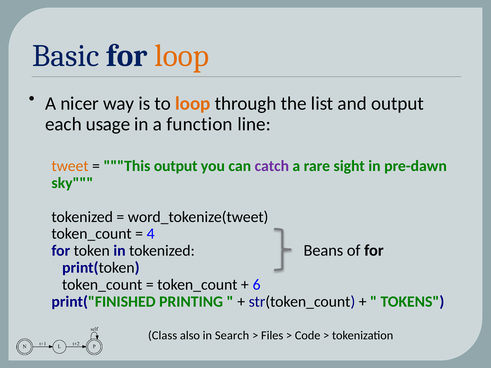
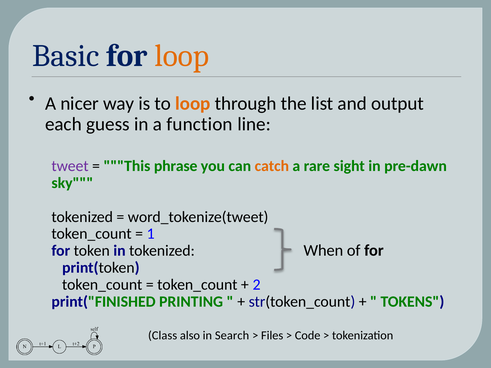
usage: usage -> guess
tweet colour: orange -> purple
This output: output -> phrase
catch colour: purple -> orange
4: 4 -> 1
Beans: Beans -> When
6: 6 -> 2
